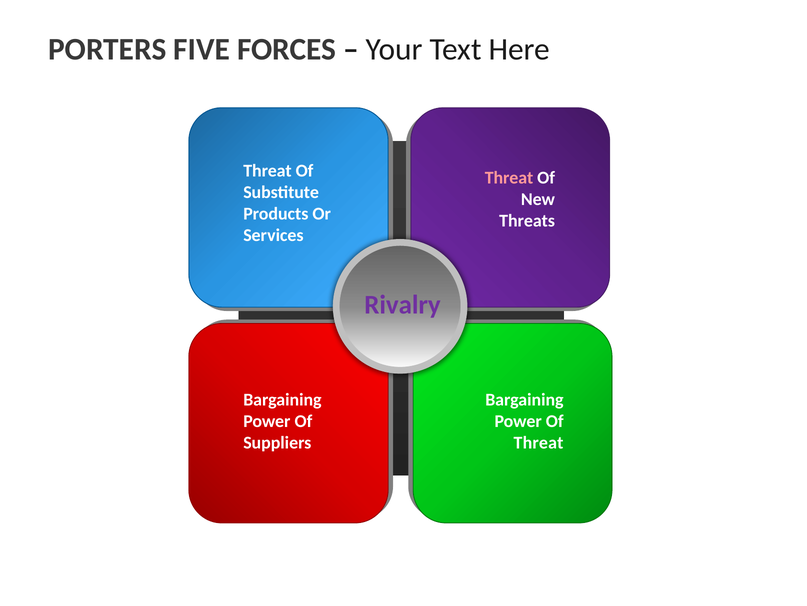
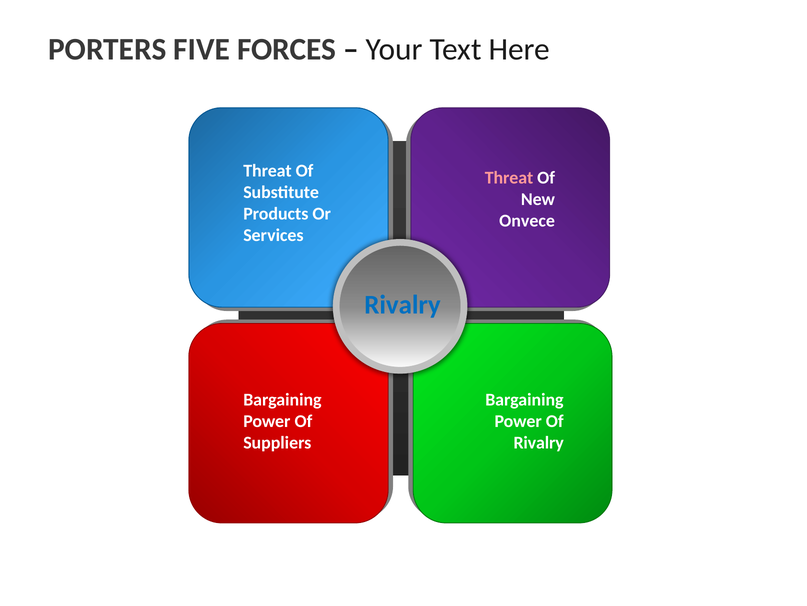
Threats: Threats -> Onvece
Rivalry at (403, 304) colour: purple -> blue
Threat at (539, 442): Threat -> Rivalry
